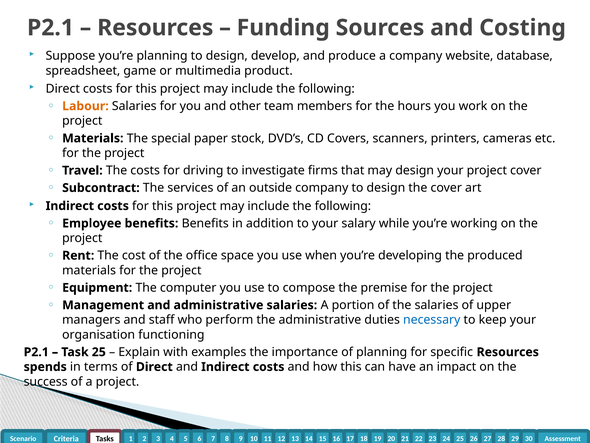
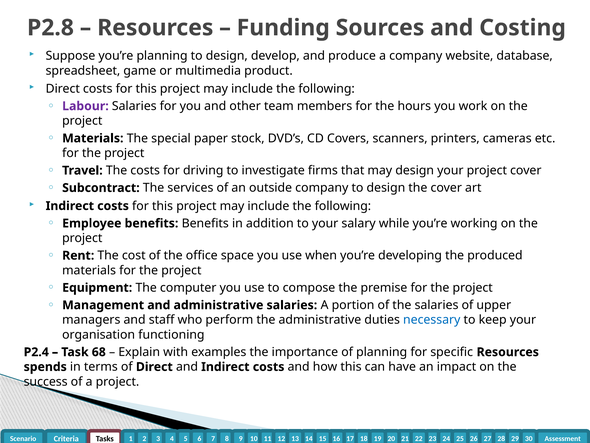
P2.1 at (50, 28): P2.1 -> P2.8
Labour colour: orange -> purple
P2.1 at (36, 352): P2.1 -> P2.4
Task 25: 25 -> 68
